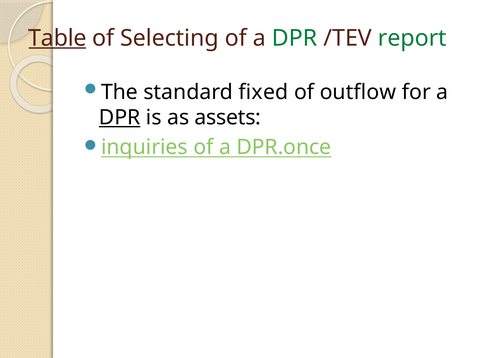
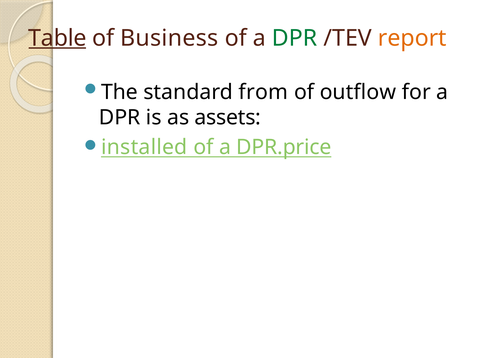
Selecting: Selecting -> Business
report colour: green -> orange
fixed: fixed -> from
DPR at (120, 118) underline: present -> none
inquiries: inquiries -> installed
DPR.once: DPR.once -> DPR.price
